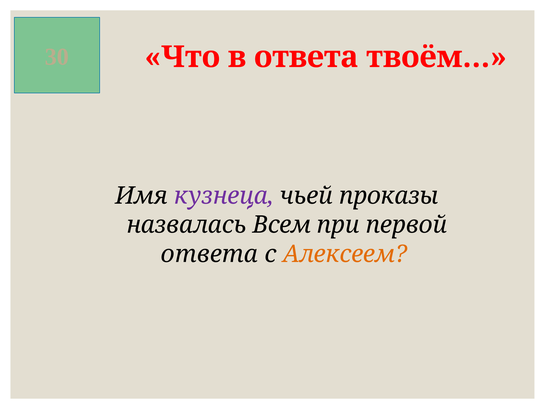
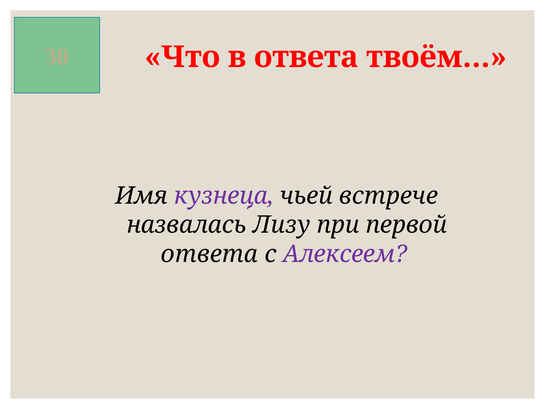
проказы: проказы -> встрече
Всем: Всем -> Лизу
Алексеем colour: orange -> purple
